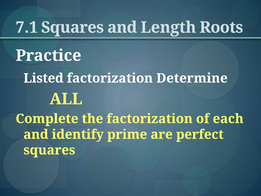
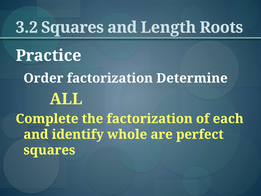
7.1: 7.1 -> 3.2
Listed: Listed -> Order
prime: prime -> whole
